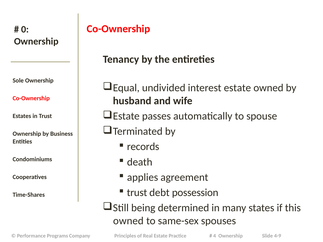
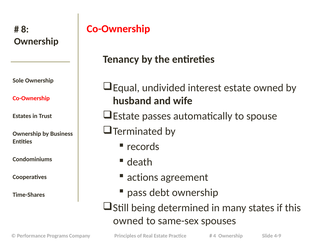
0: 0 -> 8
applies: applies -> actions
trust at (137, 193): trust -> pass
debt possession: possession -> ownership
